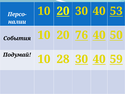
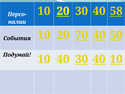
53: 53 -> 58
76: 76 -> 70
10 28: 28 -> 40
40 59: 59 -> 10
